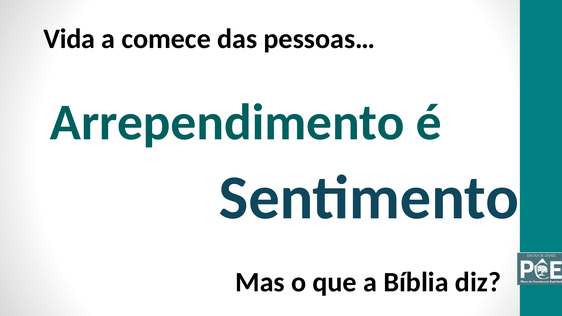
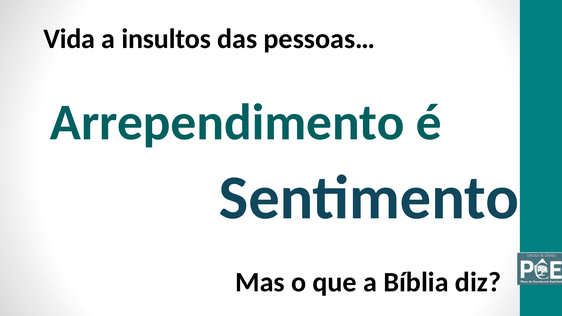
comece: comece -> insultos
